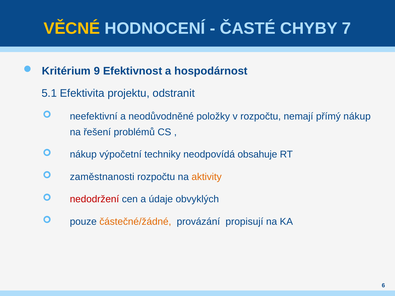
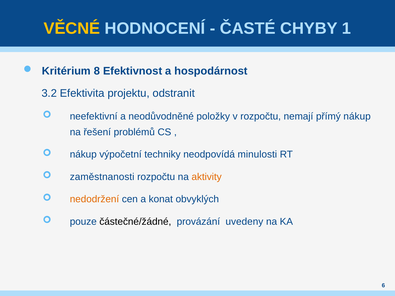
7: 7 -> 1
9: 9 -> 8
5.1: 5.1 -> 3.2
obsahuje: obsahuje -> minulosti
nedodržení colour: red -> orange
údaje: údaje -> konat
částečné/žádné colour: orange -> black
propisují: propisují -> uvedeny
